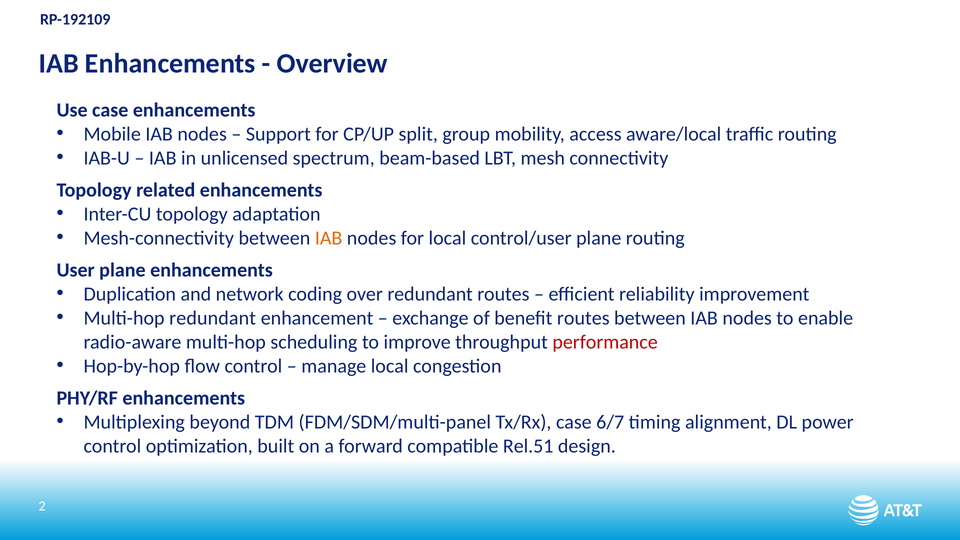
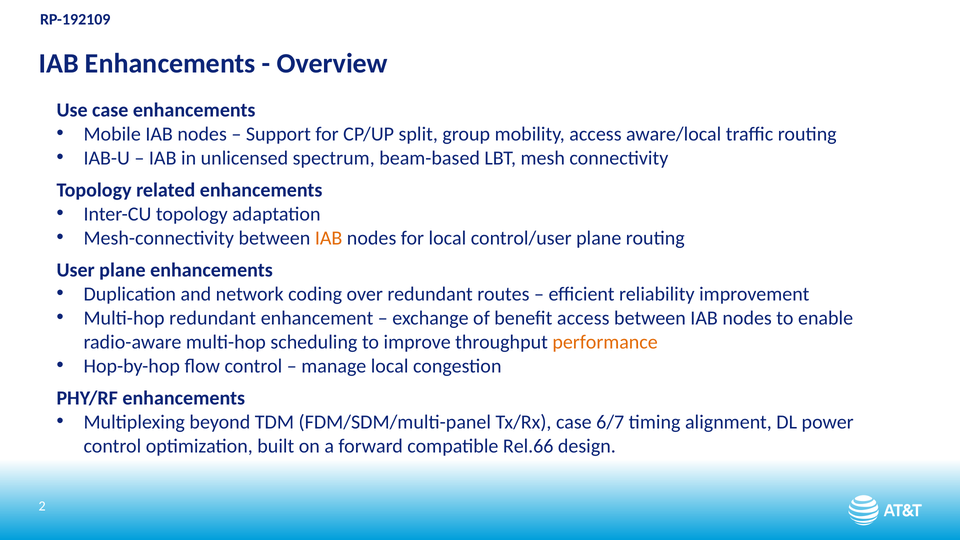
benefit routes: routes -> access
performance colour: red -> orange
Rel.51: Rel.51 -> Rel.66
